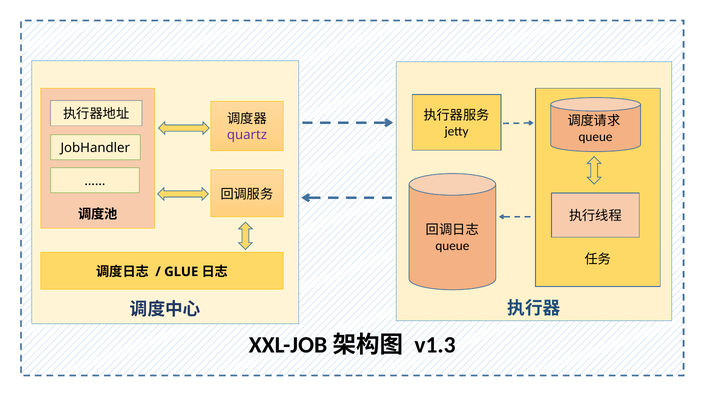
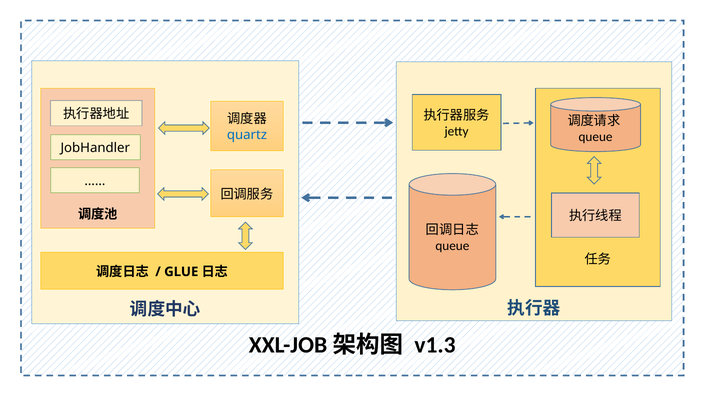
quartz colour: purple -> blue
